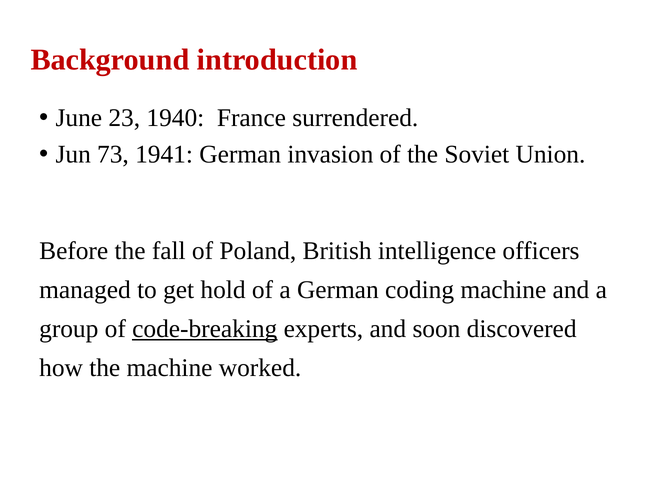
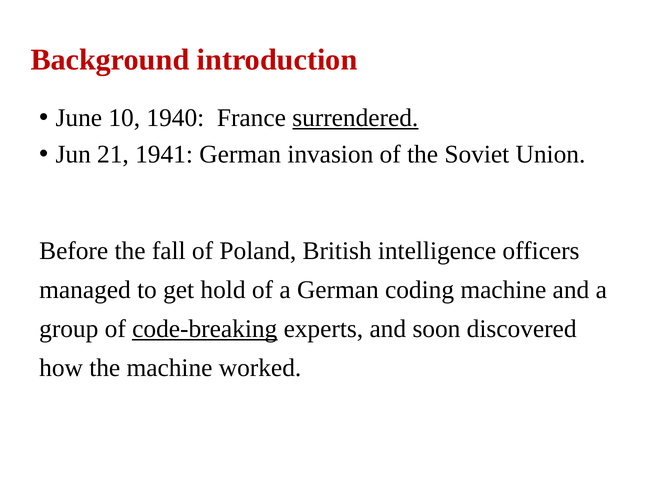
23: 23 -> 10
surrendered underline: none -> present
73: 73 -> 21
